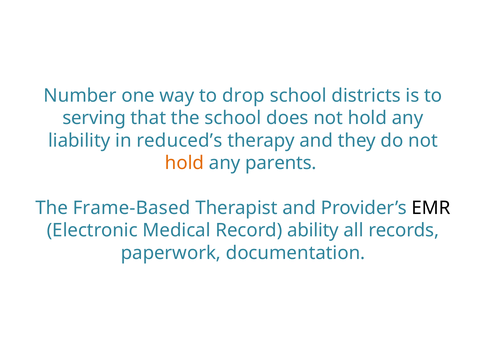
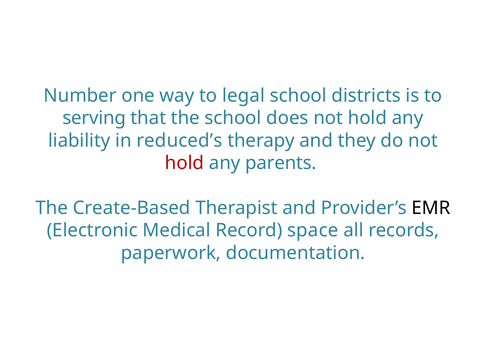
drop: drop -> legal
hold at (185, 163) colour: orange -> red
Frame-Based: Frame-Based -> Create-Based
ability: ability -> space
